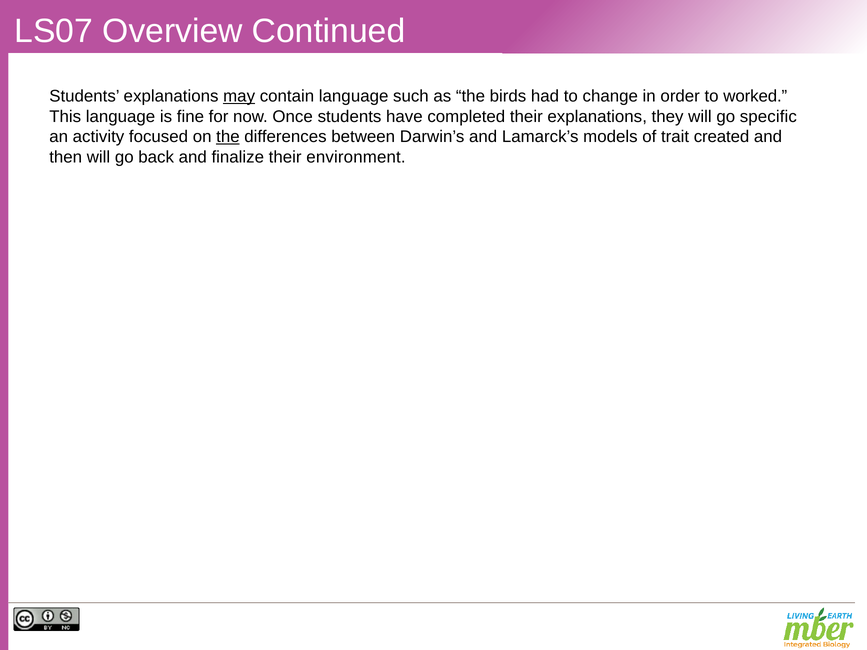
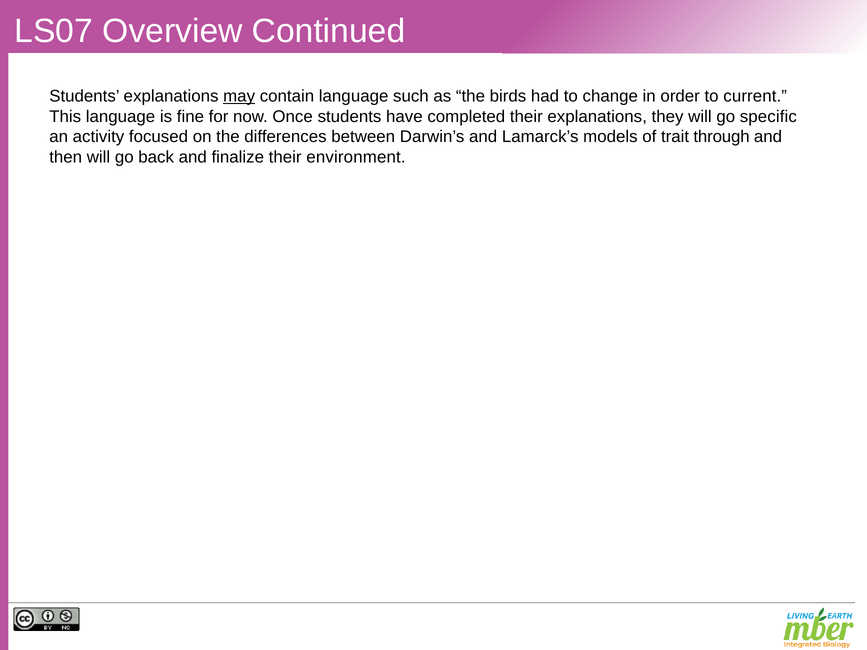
worked: worked -> current
the at (228, 137) underline: present -> none
created: created -> through
